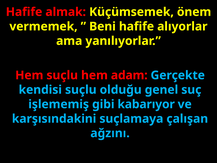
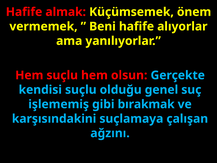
adam: adam -> olsun
kabarıyor: kabarıyor -> bırakmak
